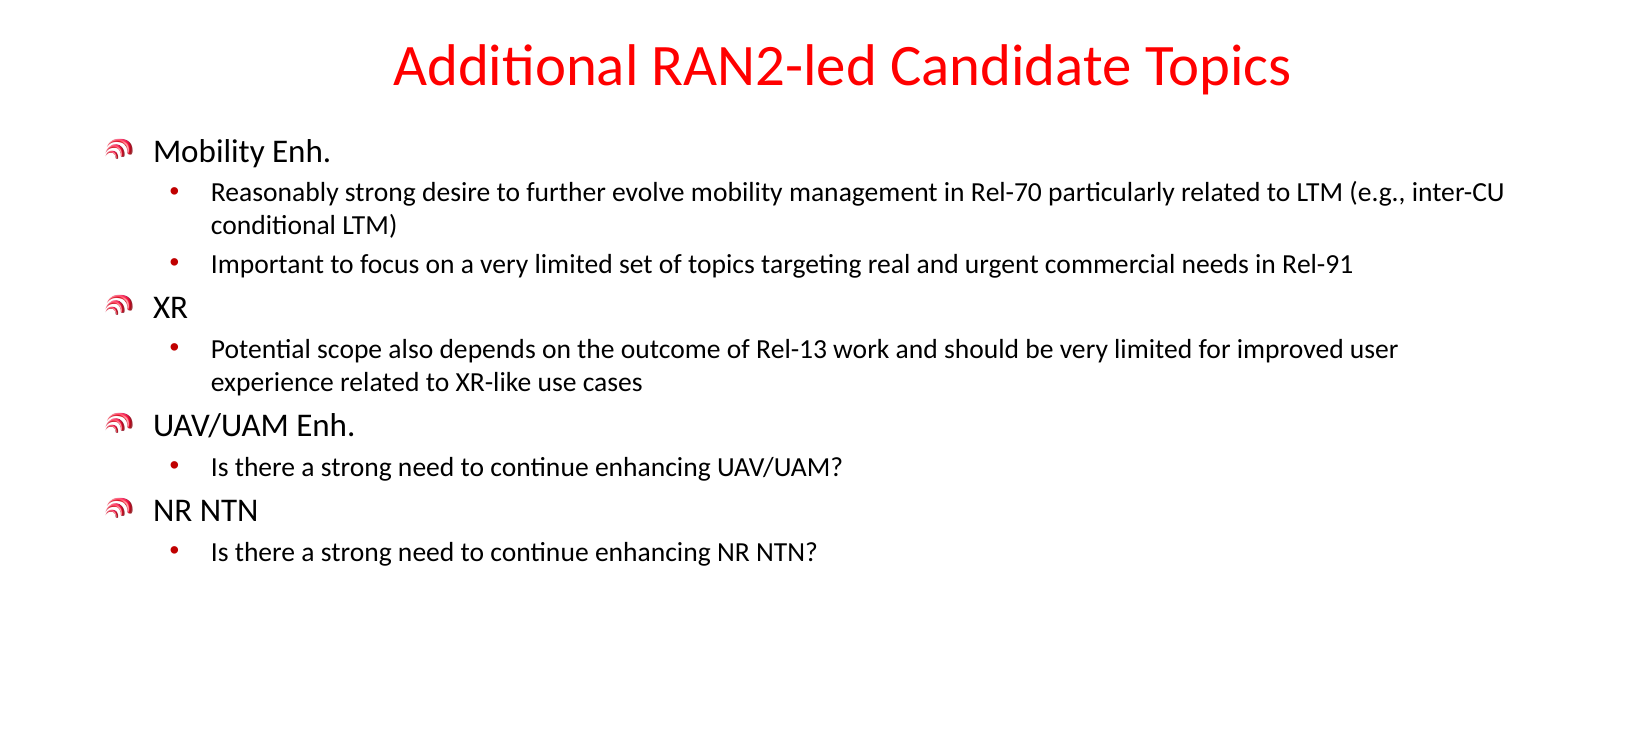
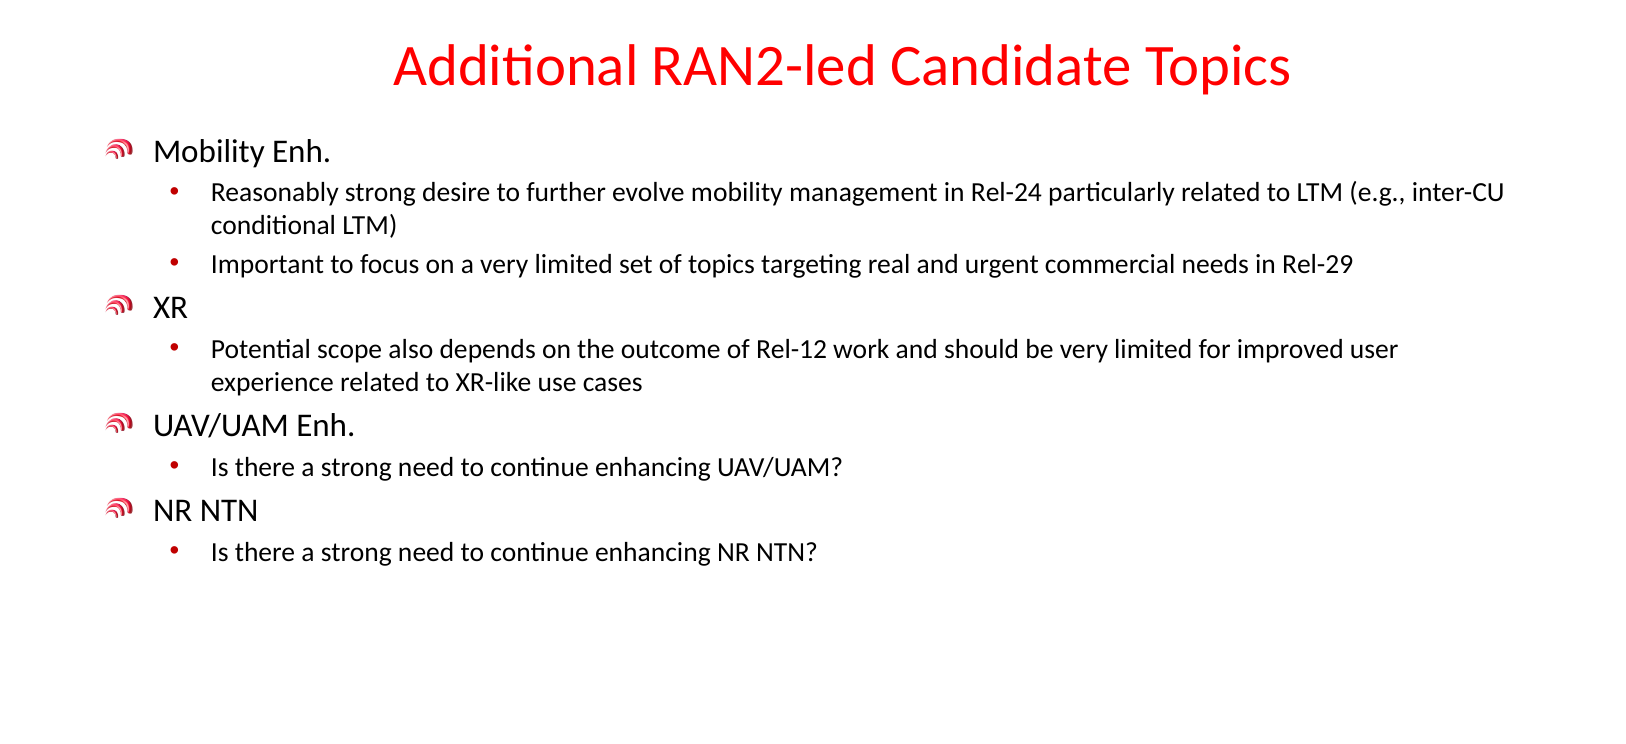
Rel-70: Rel-70 -> Rel-24
Rel-91: Rel-91 -> Rel-29
Rel-13: Rel-13 -> Rel-12
